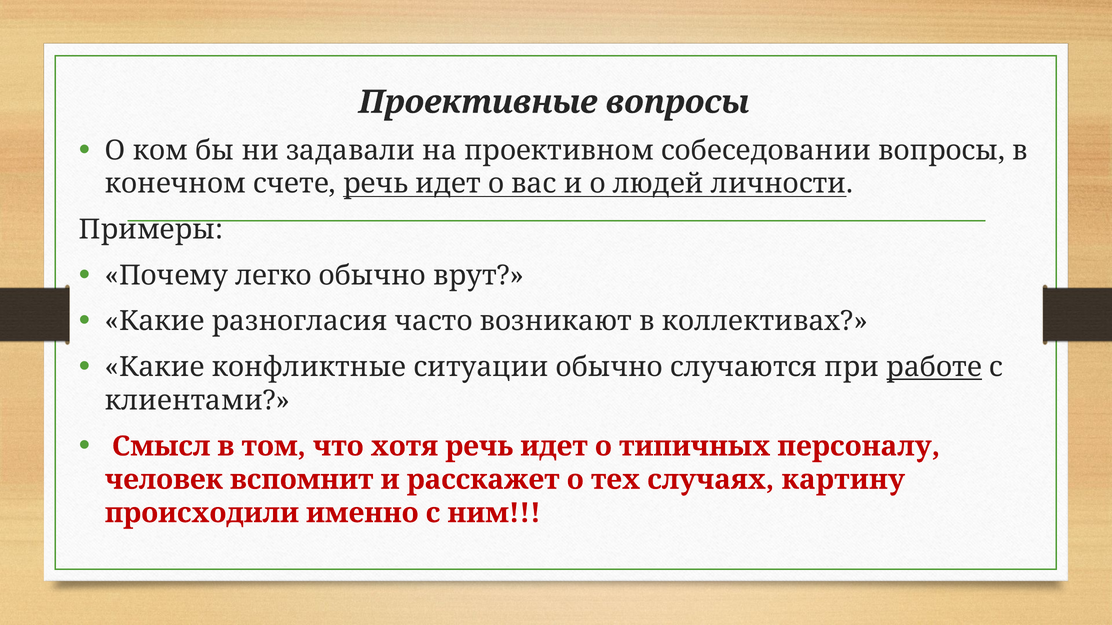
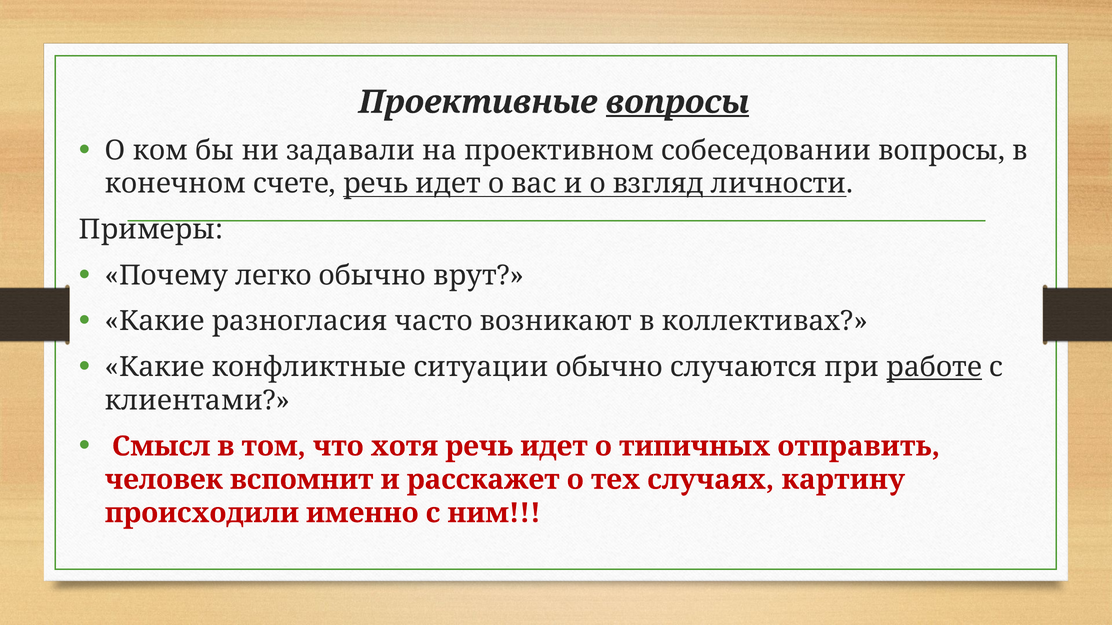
вопросы at (678, 102) underline: none -> present
людей: людей -> взгляд
персоналу: персоналу -> отправить
